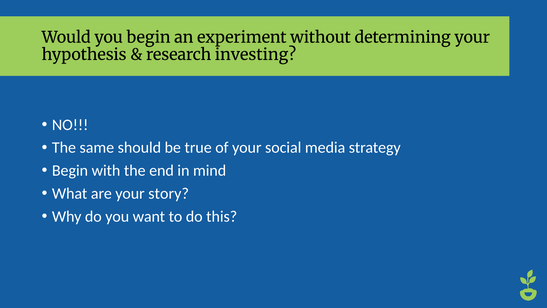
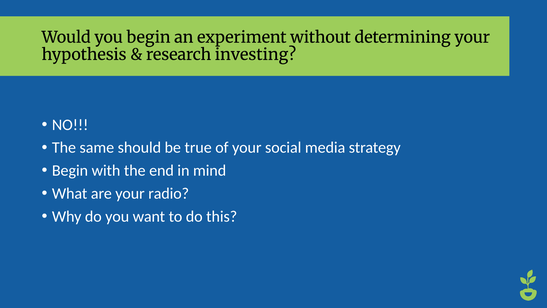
story: story -> radio
